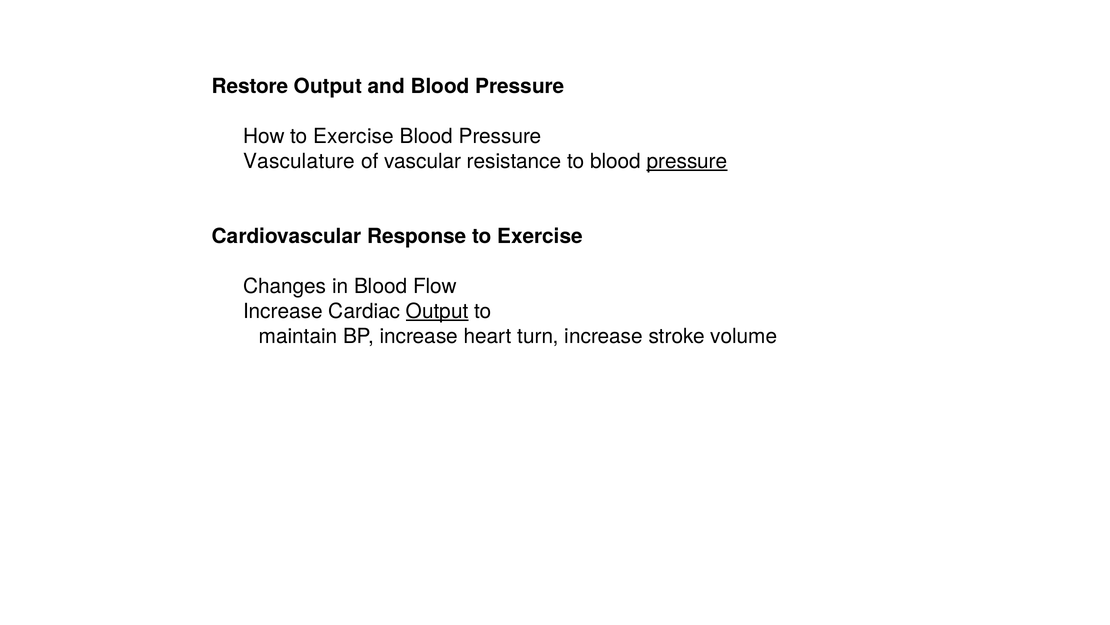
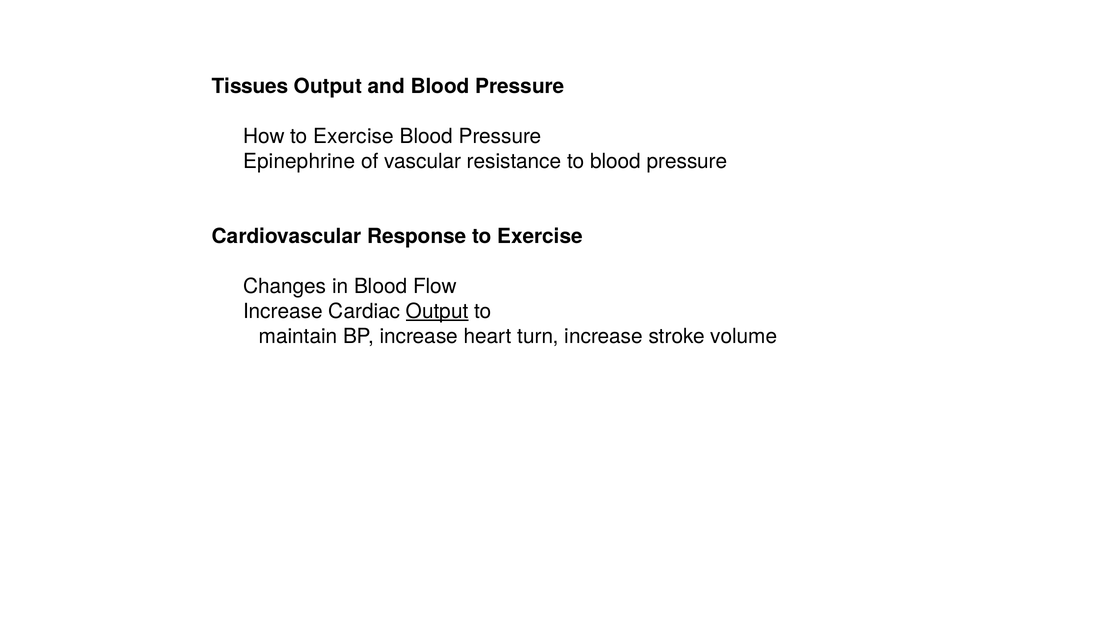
Restore: Restore -> Tissues
Vasculature: Vasculature -> Epinephrine
pressure at (687, 161) underline: present -> none
